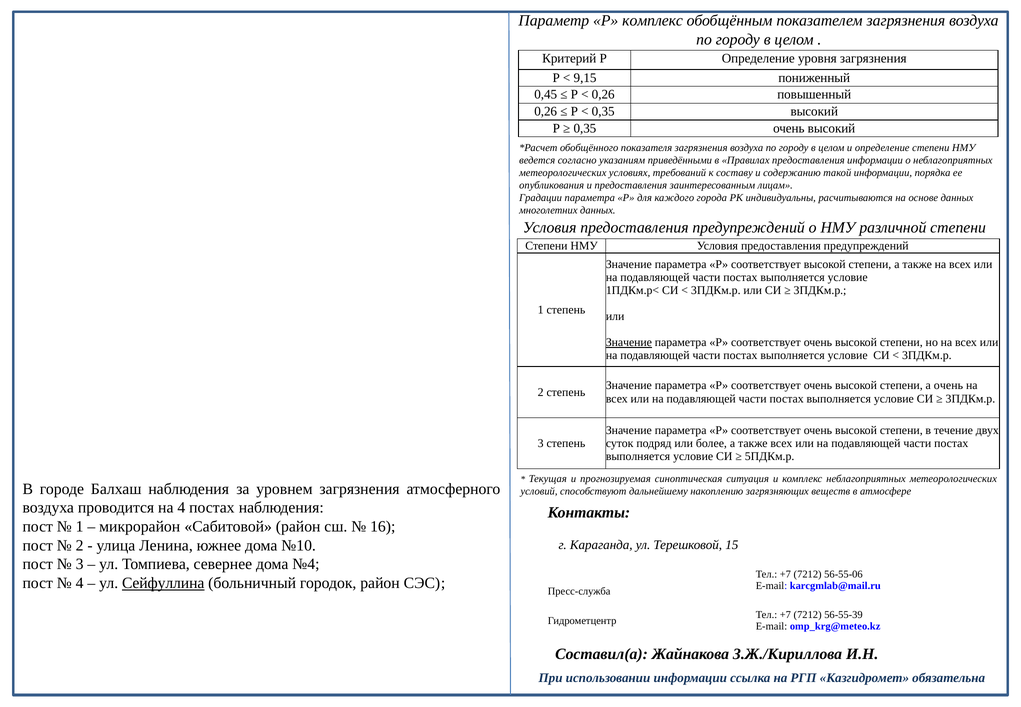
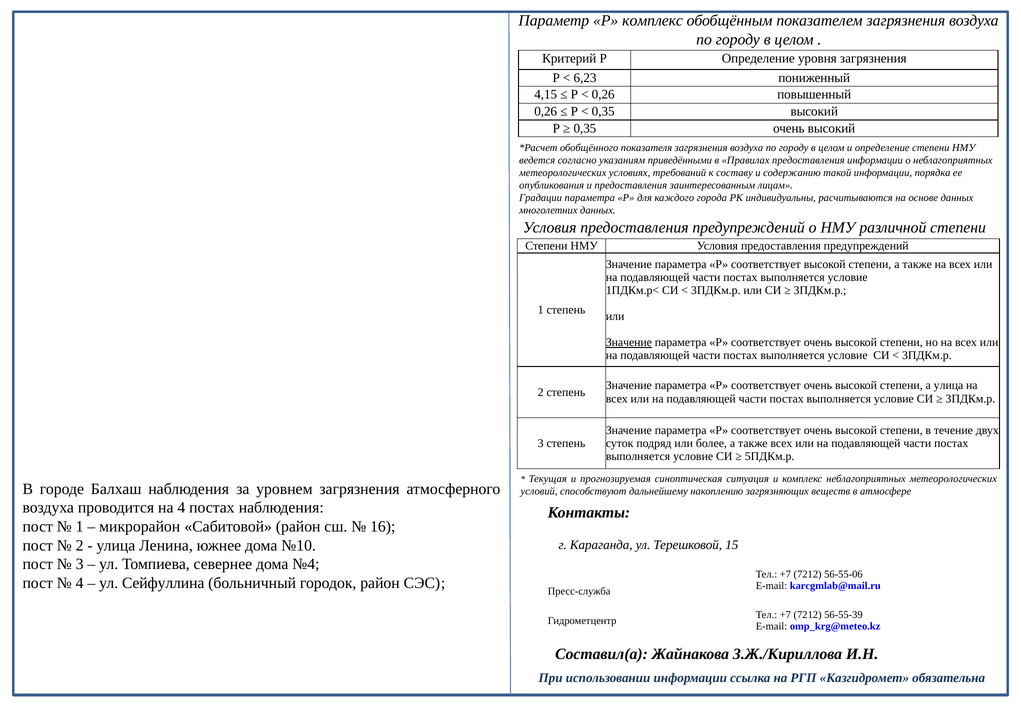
9,15: 9,15 -> 6,23
0,45: 0,45 -> 4,15
а очень: очень -> улица
Сейфуллина underline: present -> none
